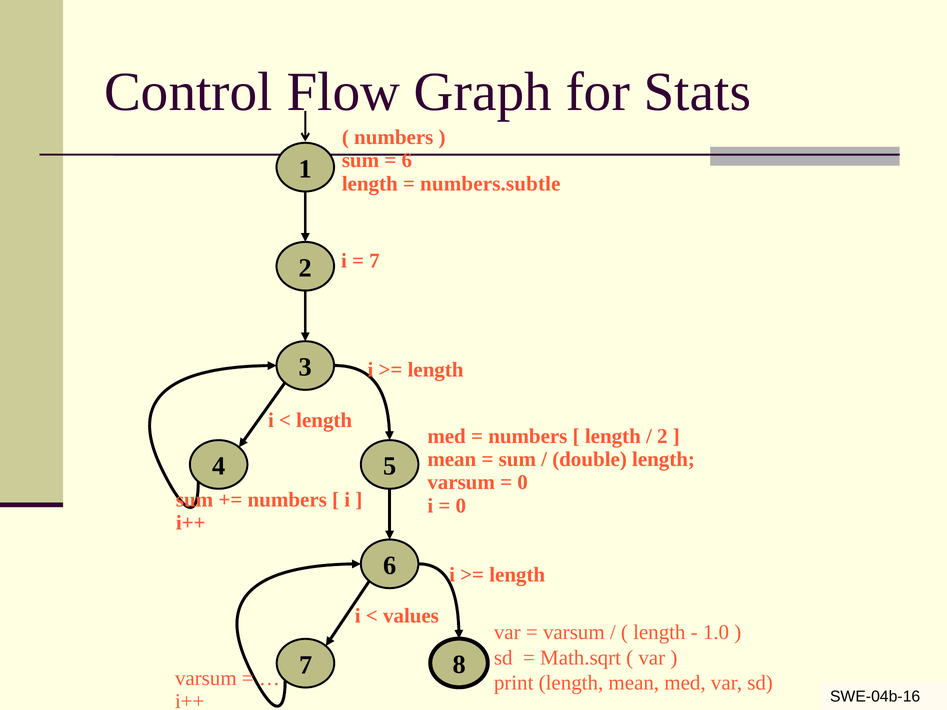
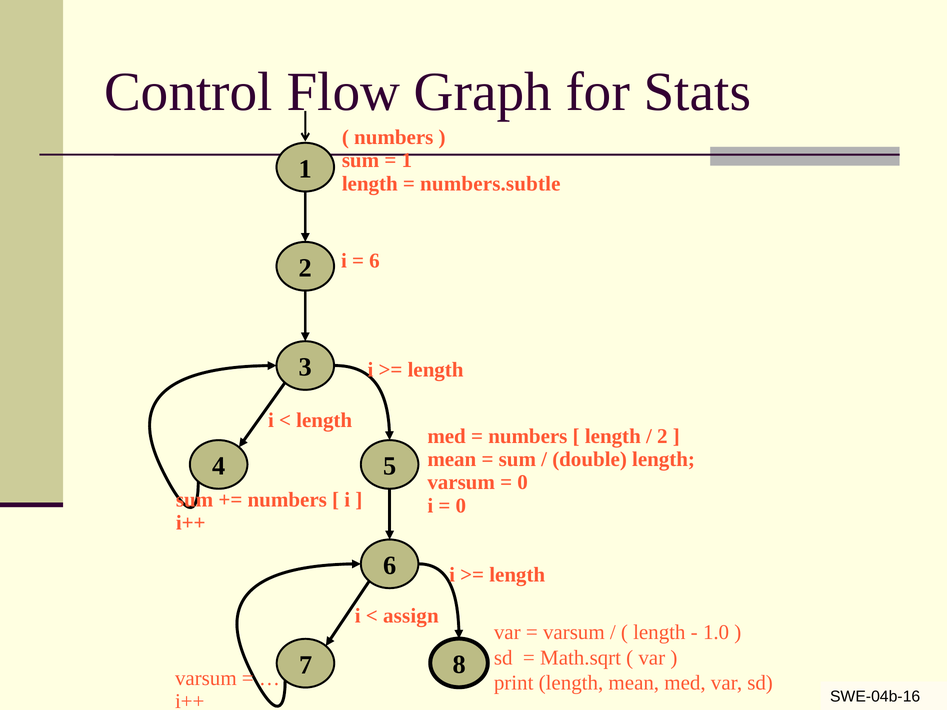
6 at (407, 161): 6 -> 1
7 at (375, 261): 7 -> 6
values: values -> assign
